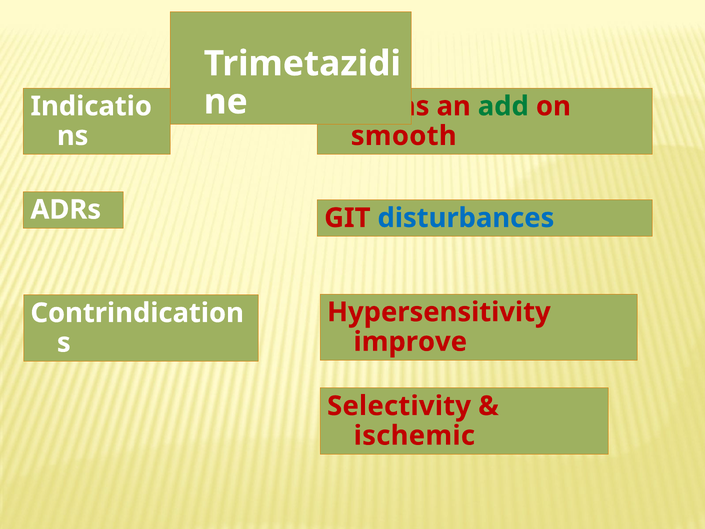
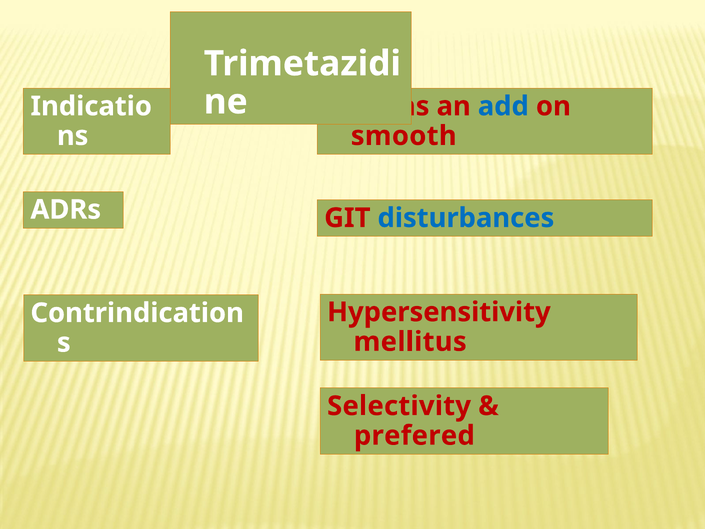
add colour: green -> blue
improve: improve -> mellitus
ischemic: ischemic -> prefered
